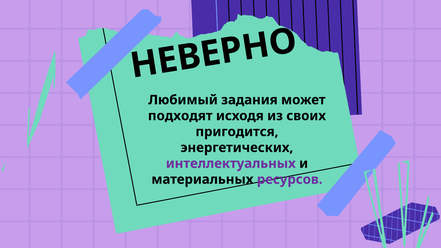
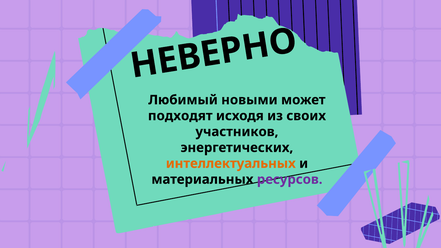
задания: задания -> новыми
пригодится: пригодится -> участников
интеллектуальных colour: purple -> orange
